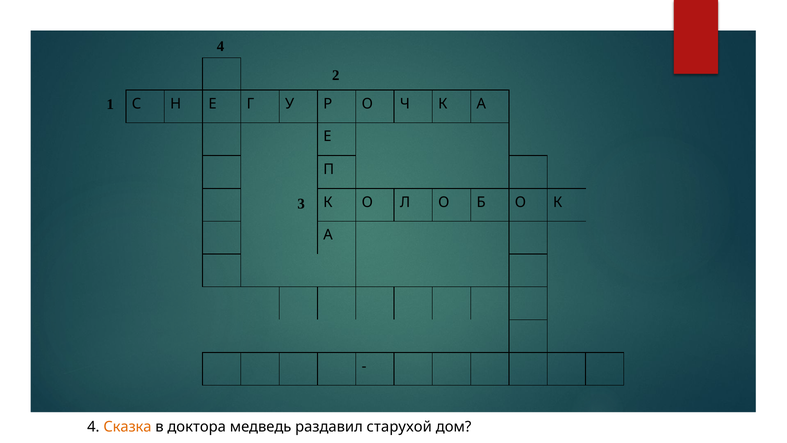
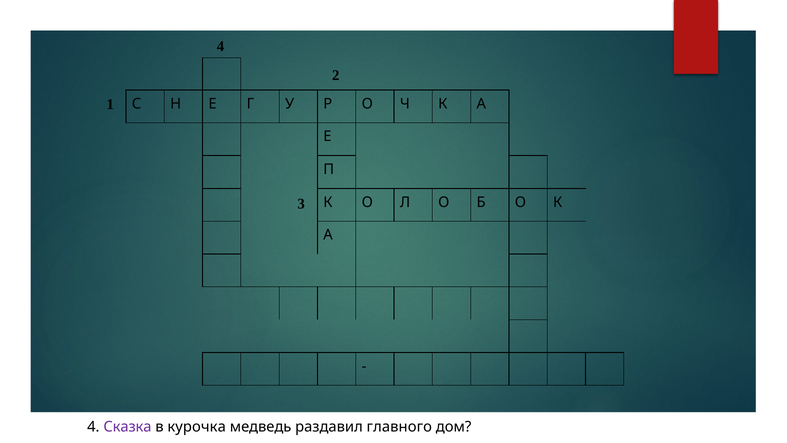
Сказка colour: orange -> purple
доктора: доктора -> курочка
старухой: старухой -> главного
